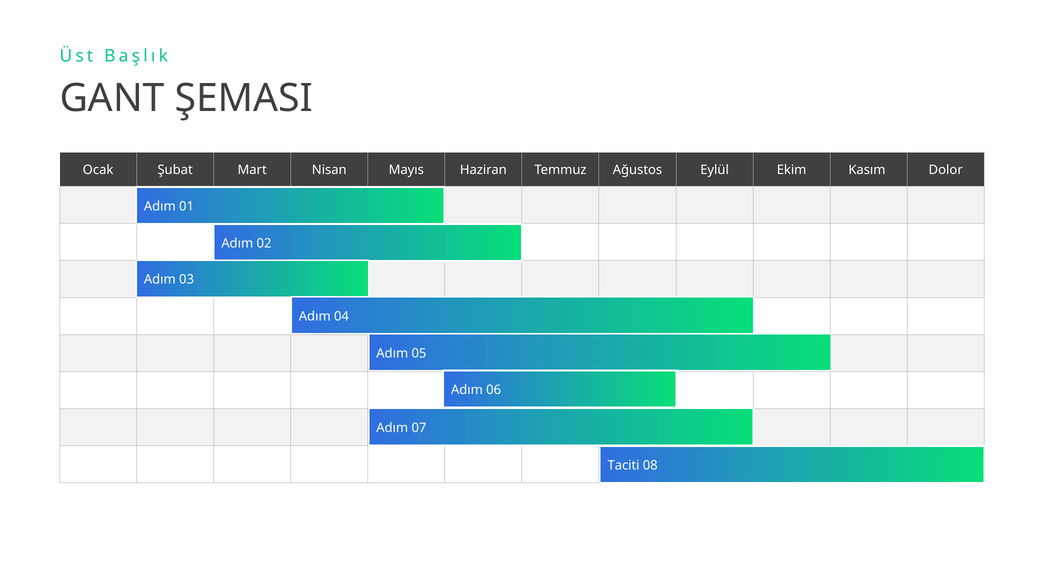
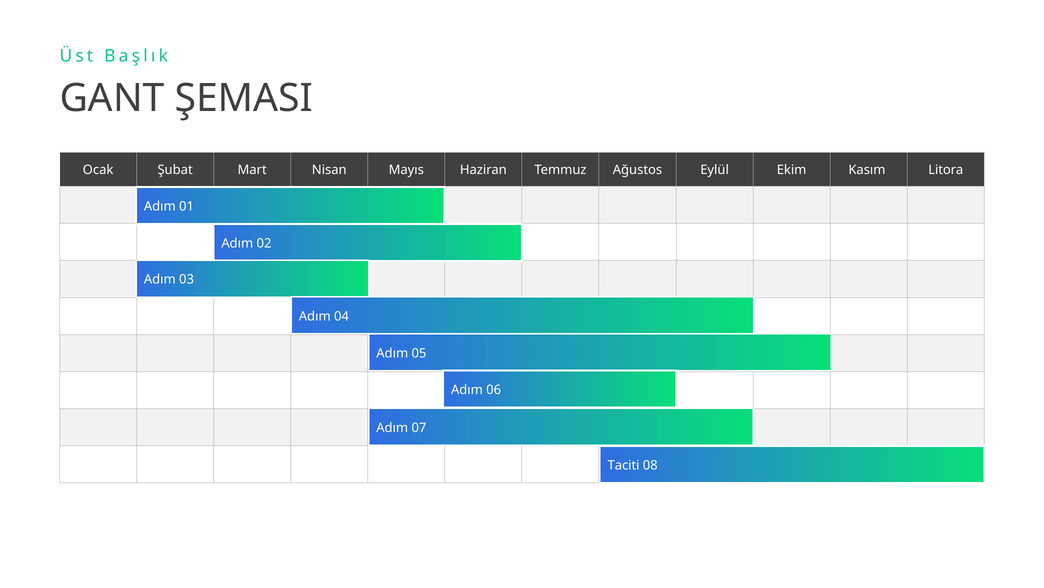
Dolor: Dolor -> Litora
